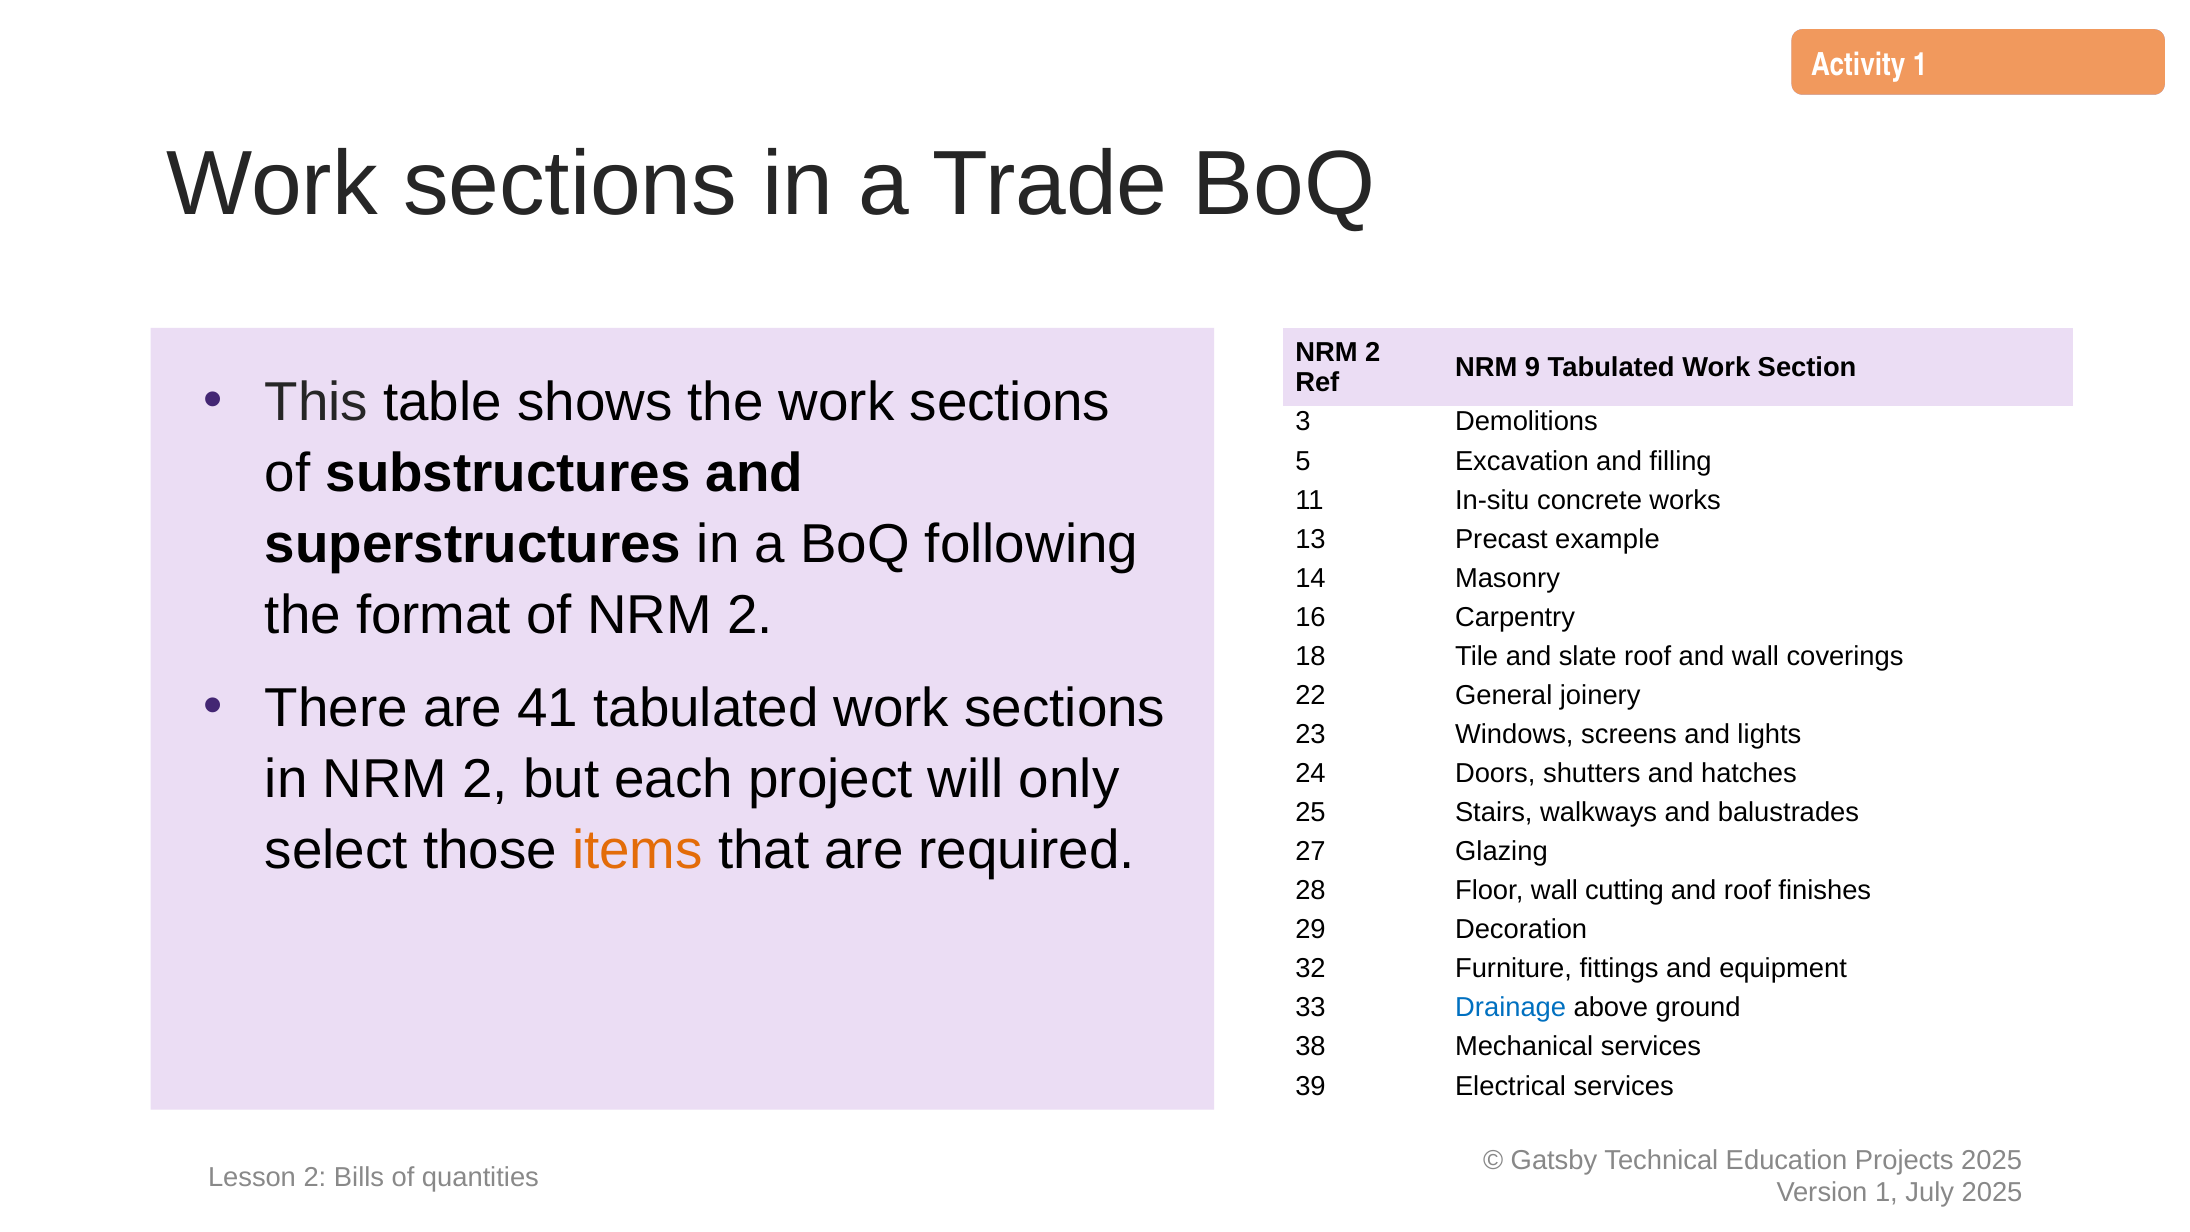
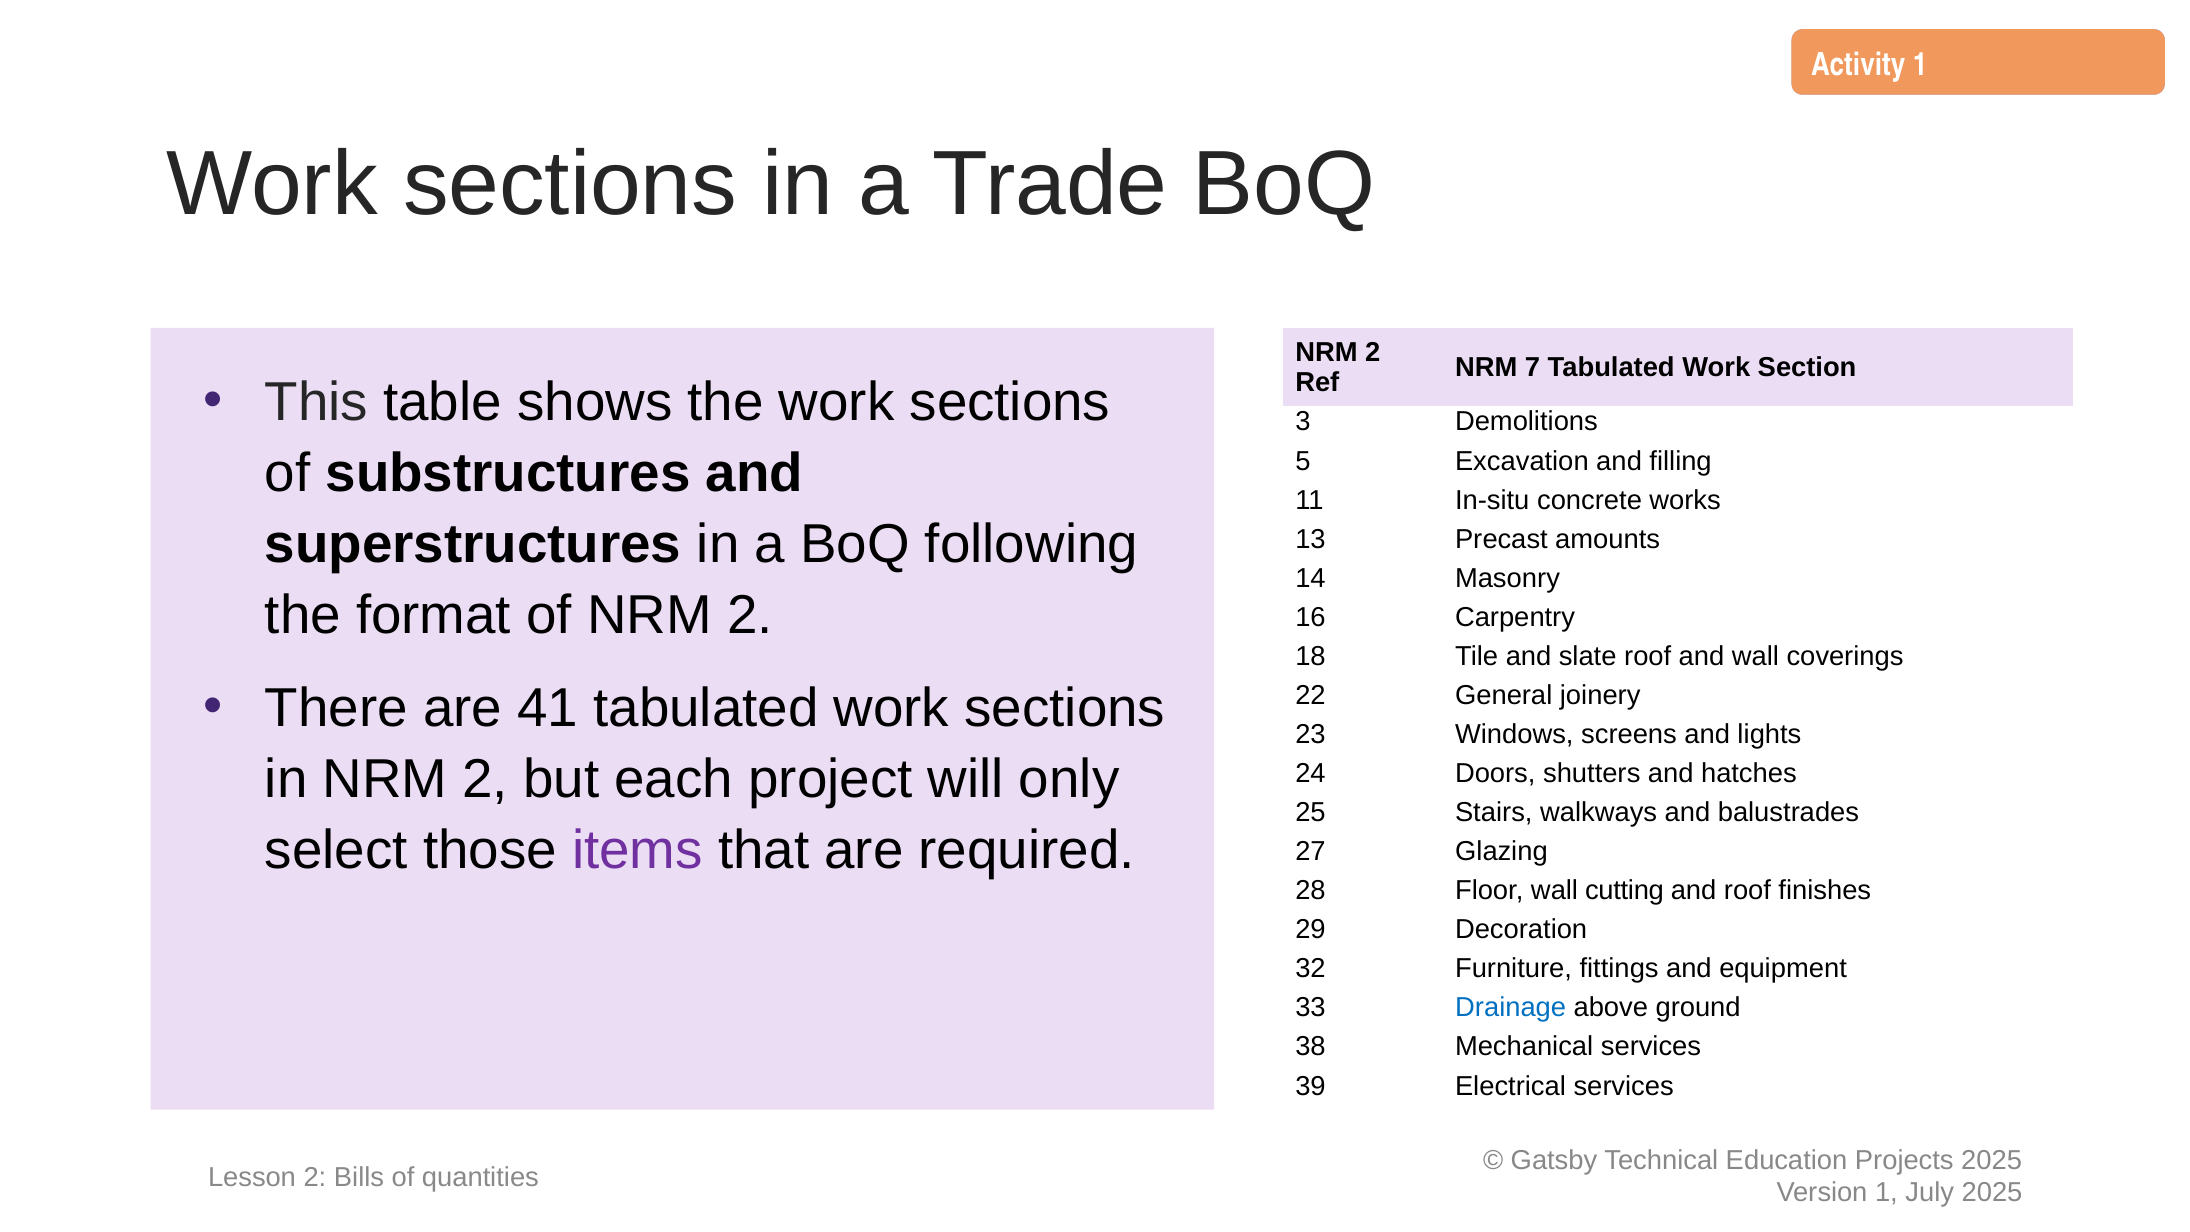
9: 9 -> 7
example: example -> amounts
items colour: orange -> purple
